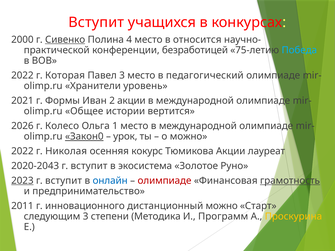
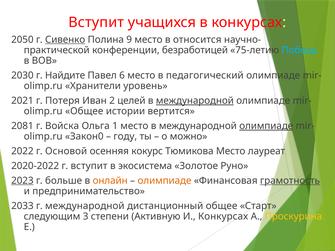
2000: 2000 -> 2050
4: 4 -> 9
2022 at (22, 75): 2022 -> 2030
Которая: Которая -> Найдите
Павел 3: 3 -> 6
Формы: Формы -> Потеря
2 акции: акции -> целей
международной at (195, 101) underline: none -> present
2026: 2026 -> 2081
Колесо: Колесо -> Войска
олимпиаде at (266, 126) underline: none -> present
Закон0 underline: present -> none
урок: урок -> году
Николая: Николая -> Основой
Тюмикова Акции: Акции -> Место
2020-2043: 2020-2043 -> 2020-2022
вступит at (64, 181): вступит -> больше
онлайн colour: blue -> orange
олимпиаде at (165, 181) colour: red -> orange
2011: 2011 -> 2033
г инновационного: инновационного -> международной
дистанционный можно: можно -> общее
Методика: Методика -> Активную
И Программ: Программ -> Конкурсах
